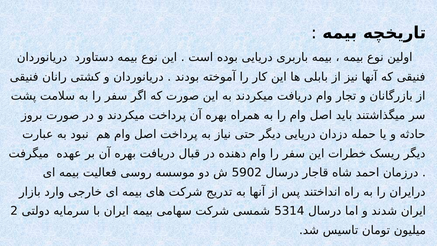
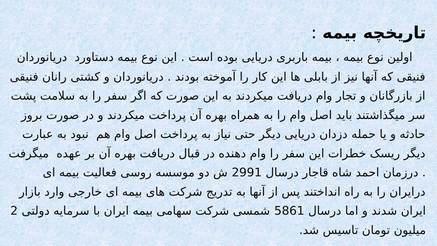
5902: 5902 -> 2991
5314: 5314 -> 5861
